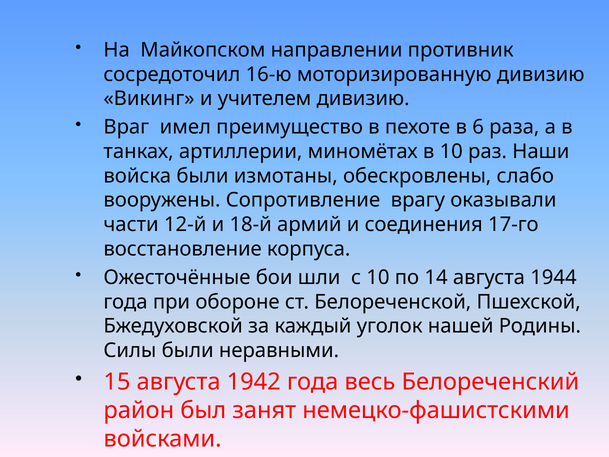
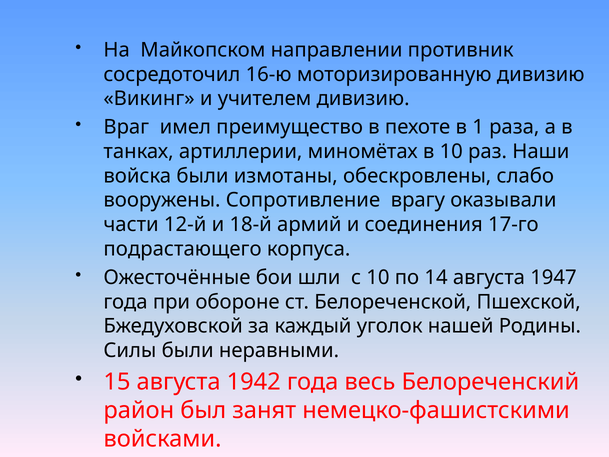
6: 6 -> 1
восстановление: восстановление -> подрастающего
1944: 1944 -> 1947
